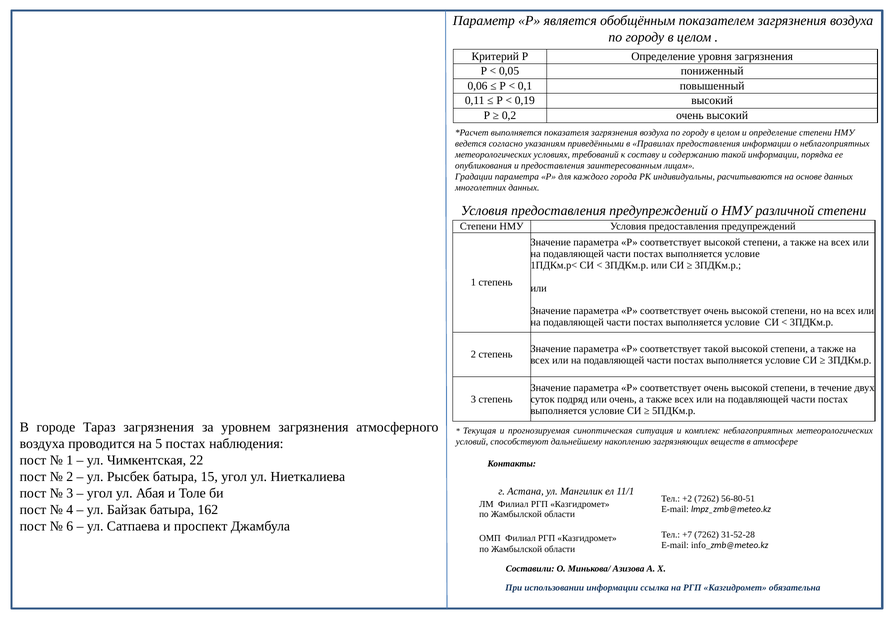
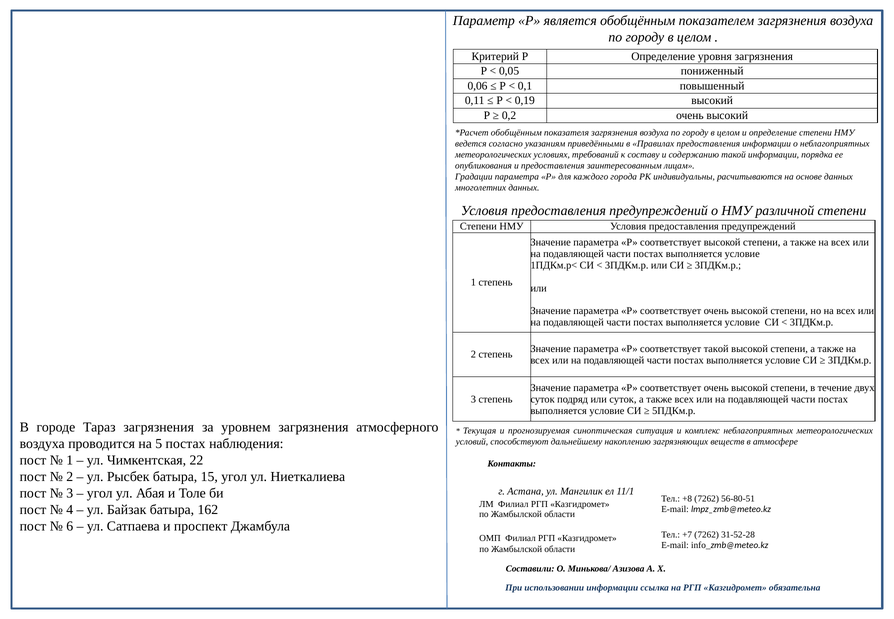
выполняется at (516, 133): выполняется -> обобщённым
или очень: очень -> суток
+2: +2 -> +8
